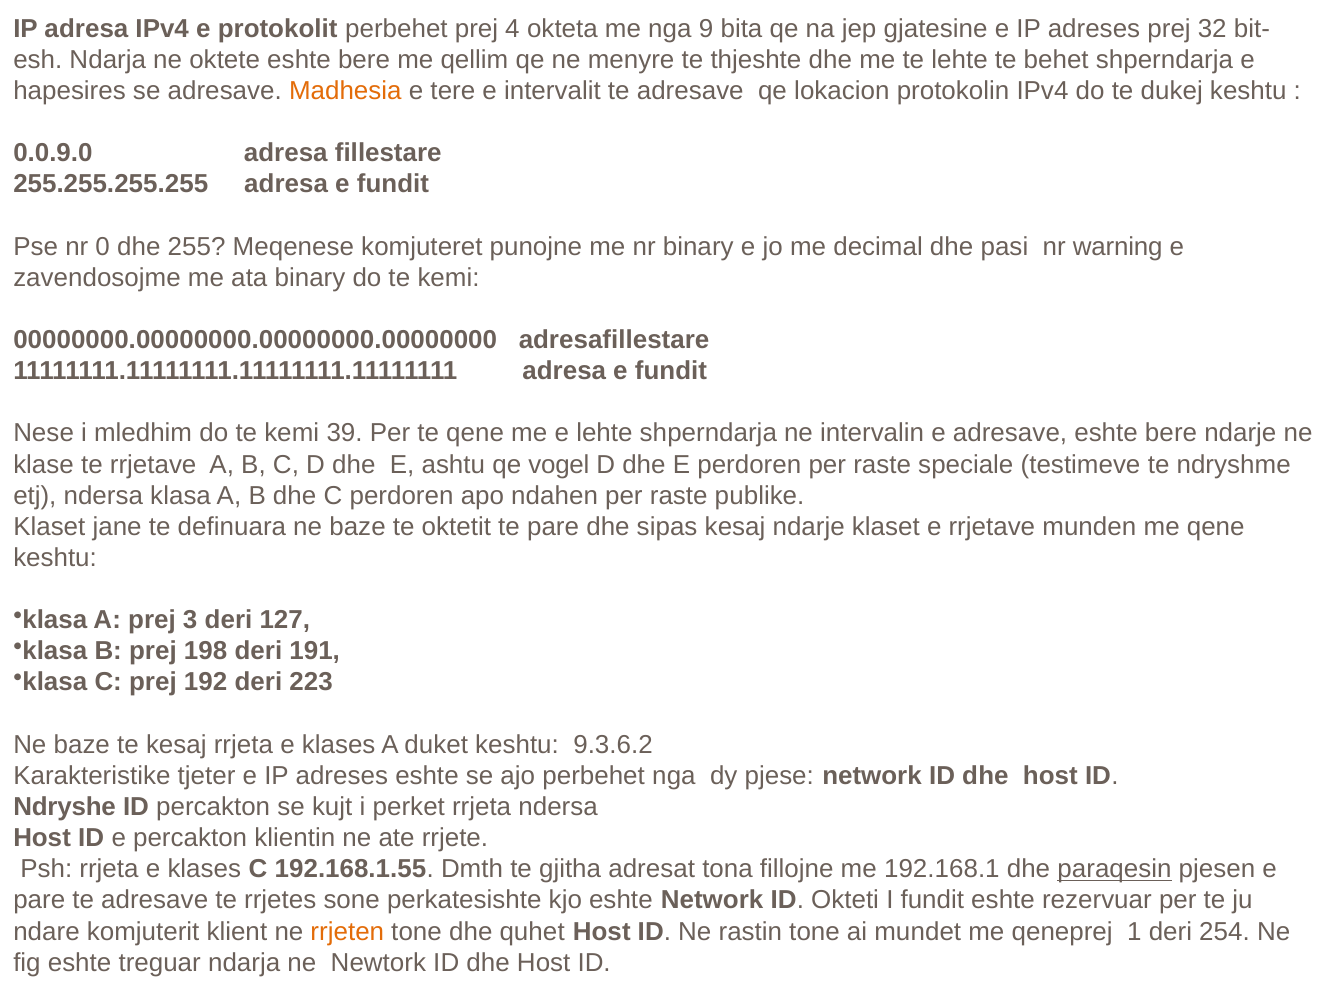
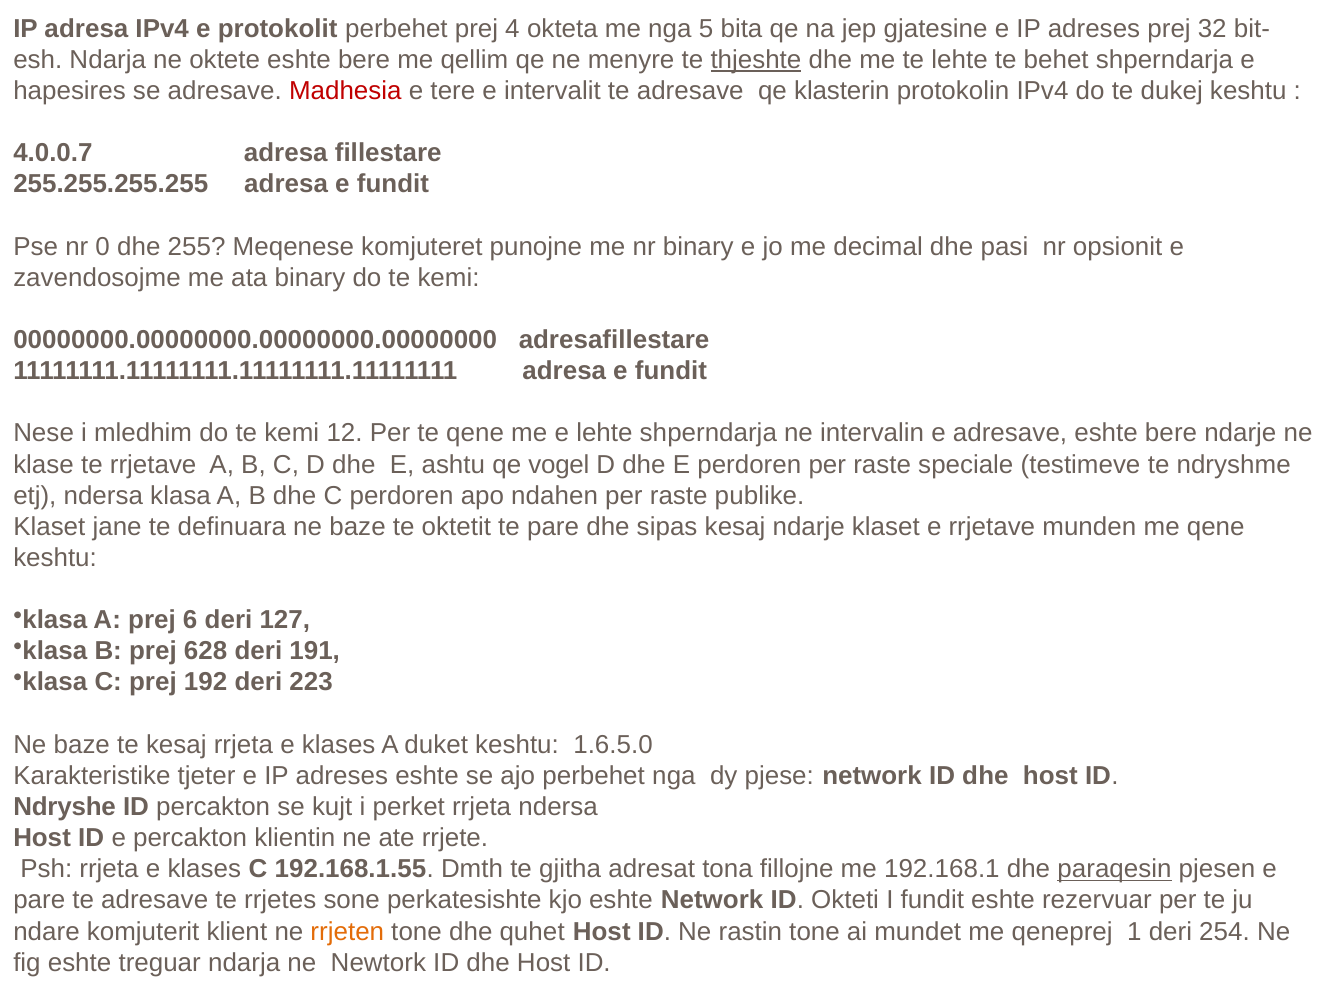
9: 9 -> 5
thjeshte underline: none -> present
Madhesia colour: orange -> red
lokacion: lokacion -> klasterin
0.0.9.0: 0.0.9.0 -> 4.0.0.7
warning: warning -> opsionit
39: 39 -> 12
3: 3 -> 6
198: 198 -> 628
9.3.6.2: 9.3.6.2 -> 1.6.5.0
